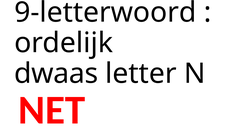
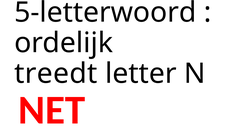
9-letterwoord: 9-letterwoord -> 5-letterwoord
dwaas: dwaas -> treedt
